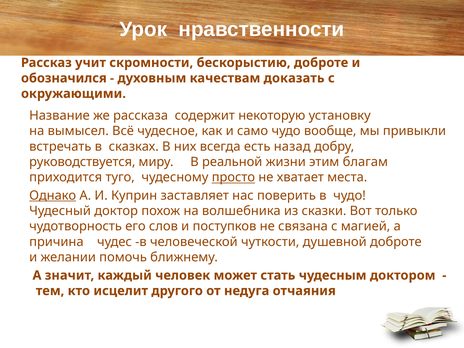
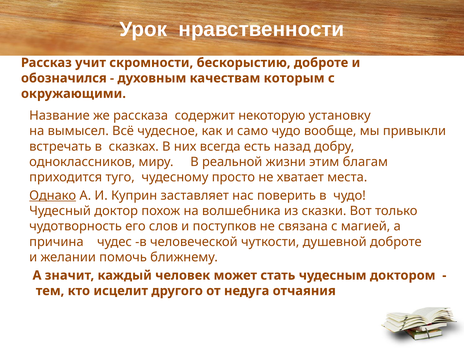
доказать: доказать -> которым
руководствуется: руководствуется -> одноклассников
просто underline: present -> none
